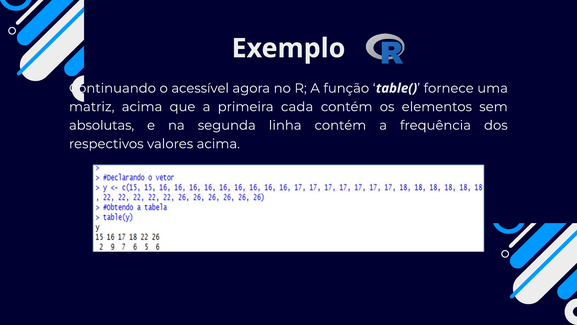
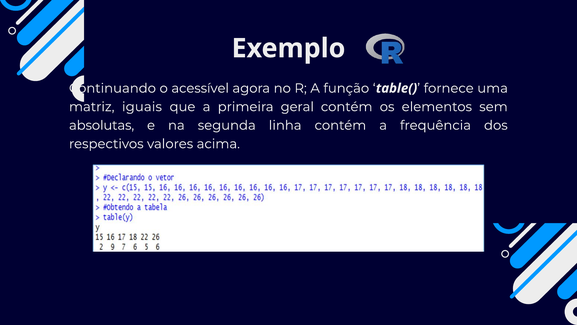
matriz acima: acima -> iguais
cada: cada -> geral
